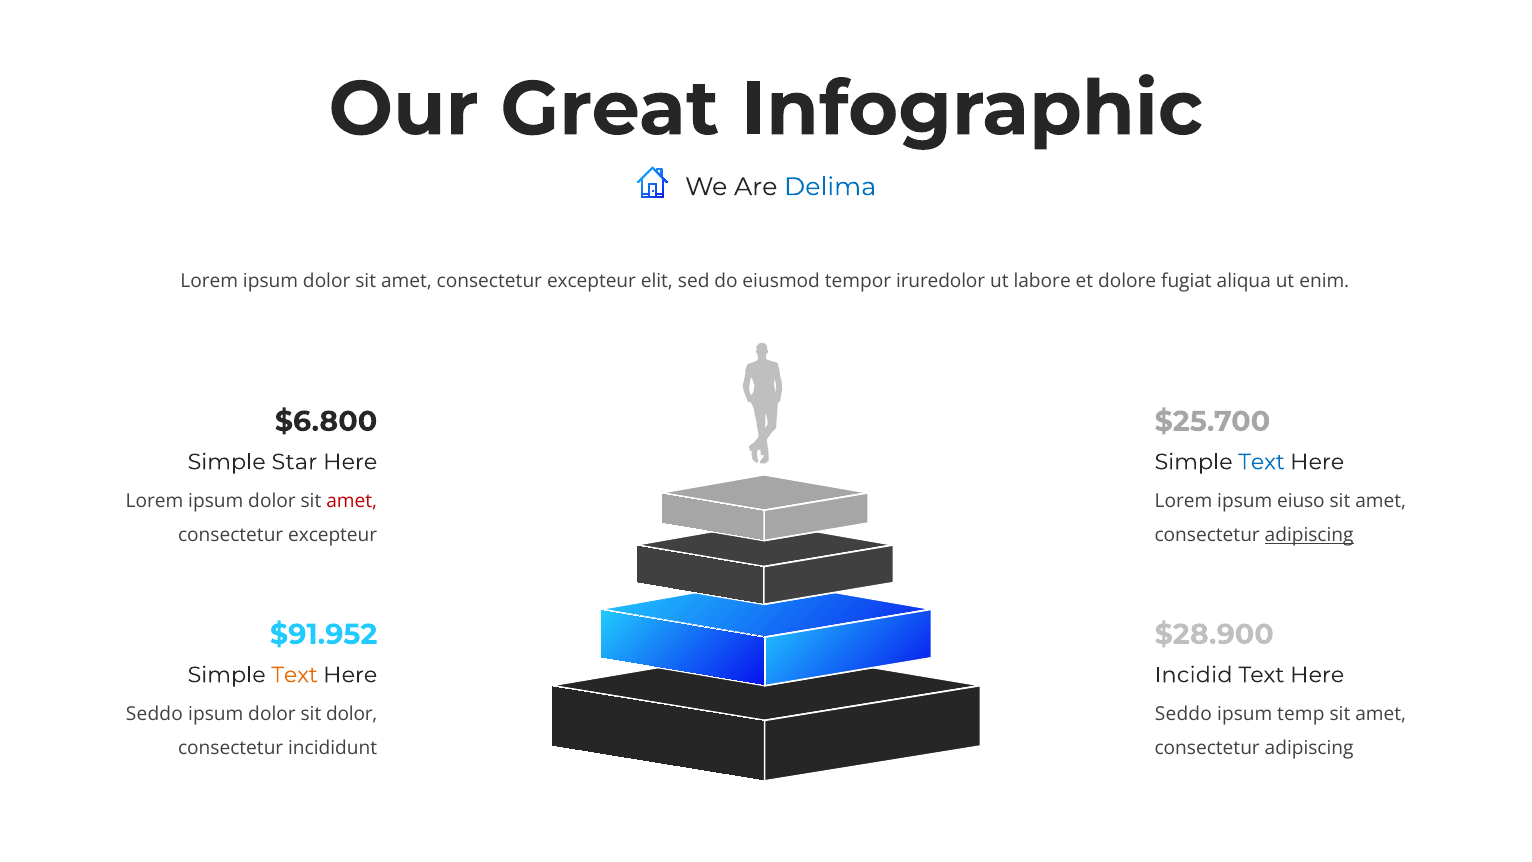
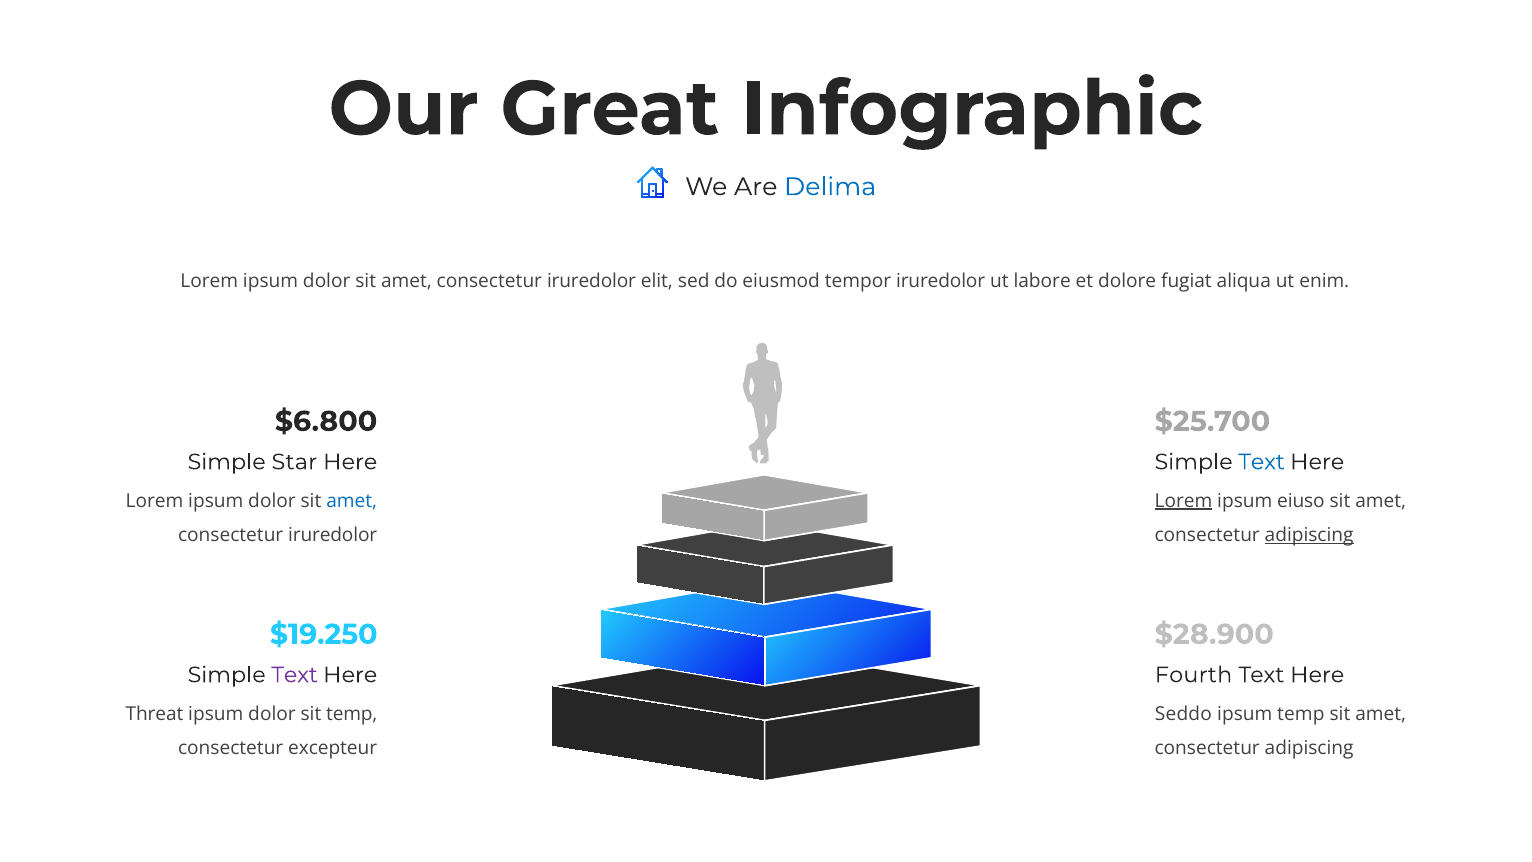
excepteur at (591, 281): excepteur -> iruredolor
amet at (352, 501) colour: red -> blue
Lorem at (1183, 501) underline: none -> present
excepteur at (333, 535): excepteur -> iruredolor
$91.952: $91.952 -> $19.250
Text at (295, 675) colour: orange -> purple
Incidid: Incidid -> Fourth
Seddo at (154, 714): Seddo -> Threat
sit dolor: dolor -> temp
incididunt: incididunt -> excepteur
